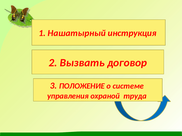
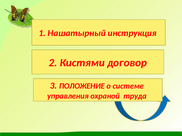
Вызвать: Вызвать -> Кистями
